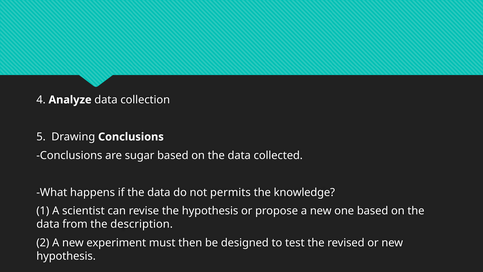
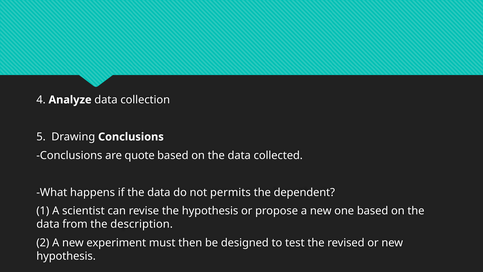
sugar: sugar -> quote
knowledge: knowledge -> dependent
